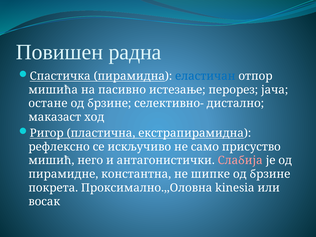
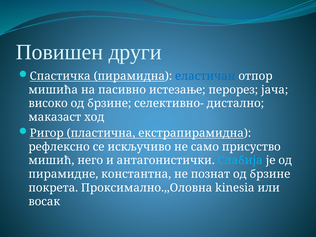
радна: радна -> други
остане: остане -> високо
Слабија colour: pink -> light blue
шипке: шипке -> познат
